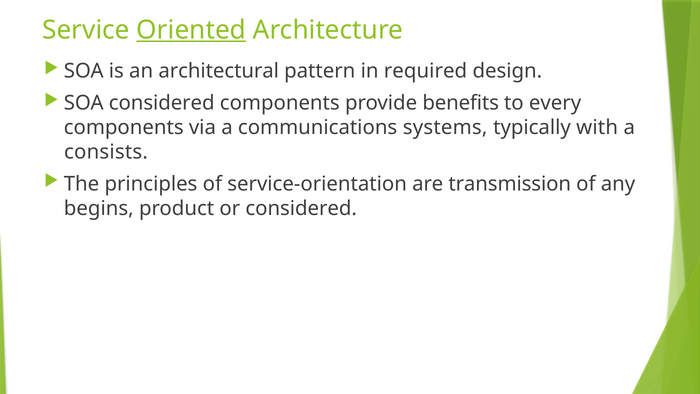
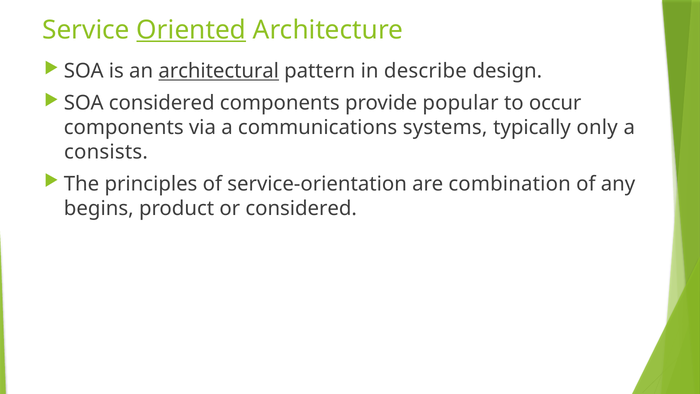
architectural underline: none -> present
required: required -> describe
benefits: benefits -> popular
every: every -> occur
with: with -> only
transmission: transmission -> combination
